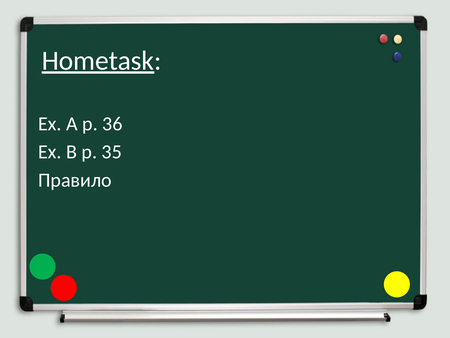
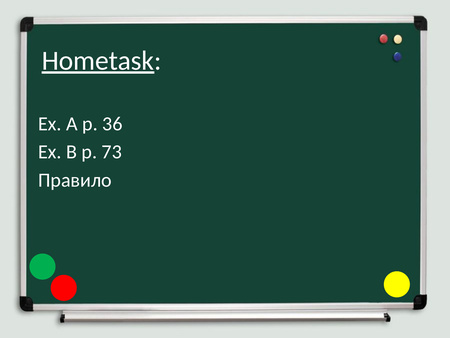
35: 35 -> 73
